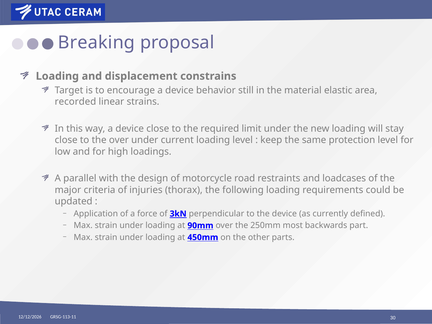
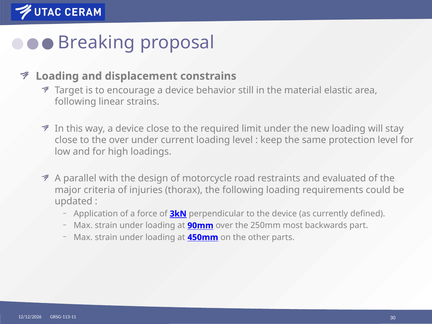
recorded at (75, 102): recorded -> following
loadcases: loadcases -> evaluated
